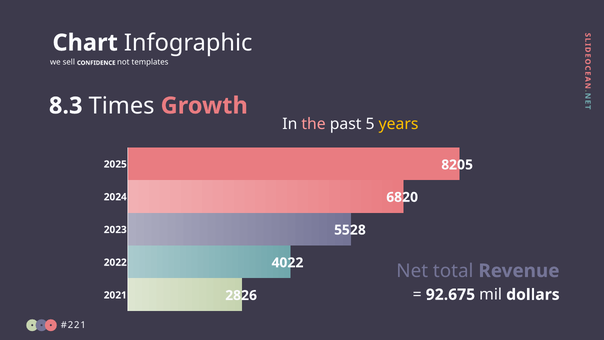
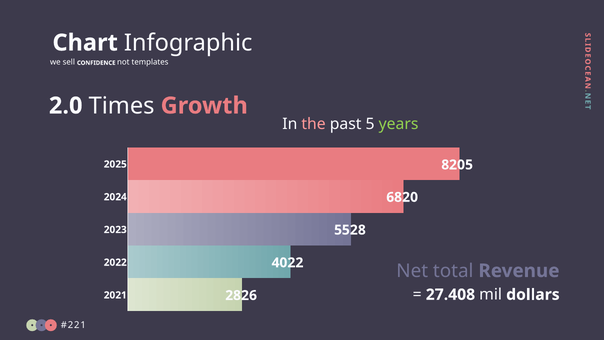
8.3: 8.3 -> 2.0
years colour: yellow -> light green
92.675: 92.675 -> 27.408
